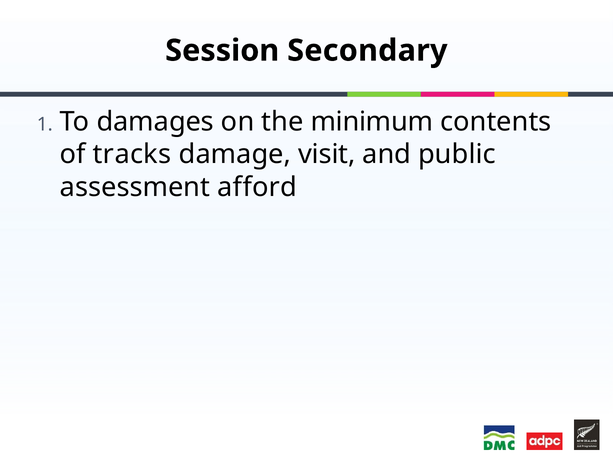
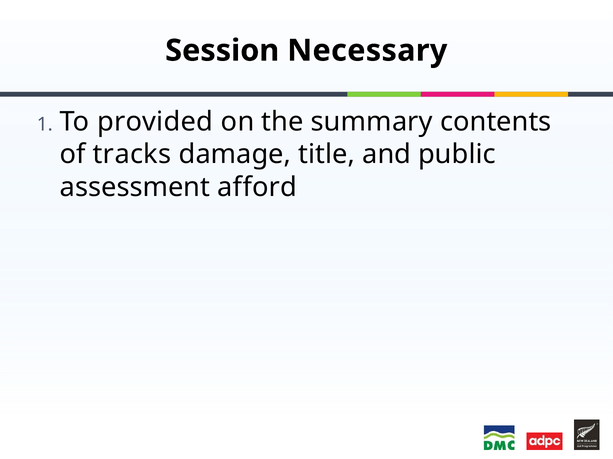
Secondary: Secondary -> Necessary
damages: damages -> provided
minimum: minimum -> summary
visit: visit -> title
